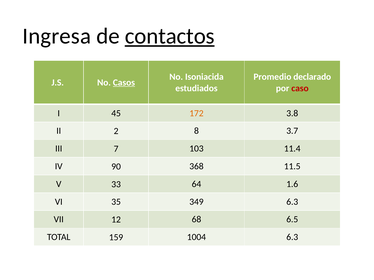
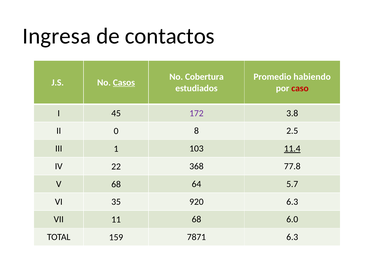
contactos underline: present -> none
Isoniacida: Isoniacida -> Cobertura
declarado: declarado -> habiendo
172 colour: orange -> purple
2: 2 -> 0
3.7: 3.7 -> 2.5
7: 7 -> 1
11.4 underline: none -> present
90: 90 -> 22
11.5: 11.5 -> 77.8
V 33: 33 -> 68
1.6: 1.6 -> 5.7
349: 349 -> 920
12: 12 -> 11
6.5: 6.5 -> 6.0
1004: 1004 -> 7871
